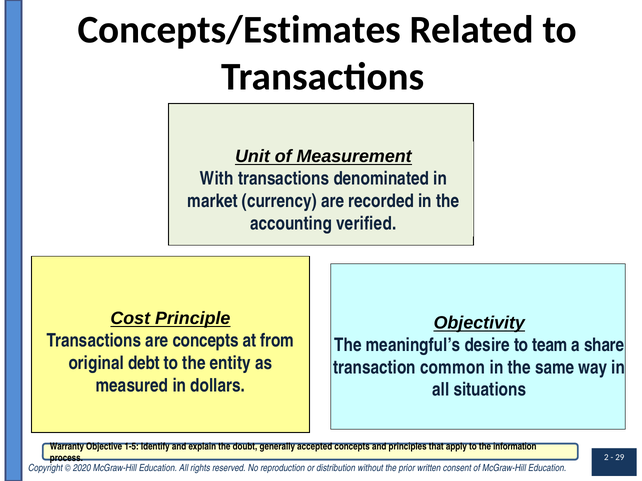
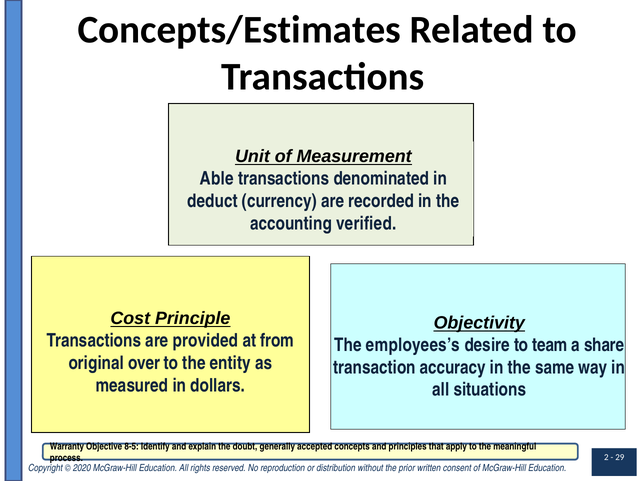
With: With -> Able
market: market -> deduct
are concepts: concepts -> provided
meaningful’s: meaningful’s -> employees’s
debt: debt -> over
common: common -> accuracy
1-5: 1-5 -> 8-5
information: information -> meaningful
